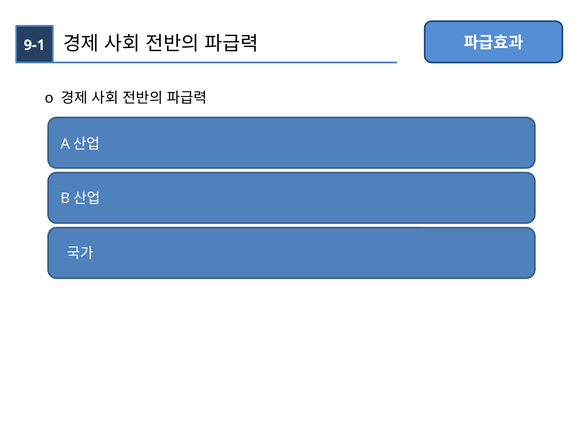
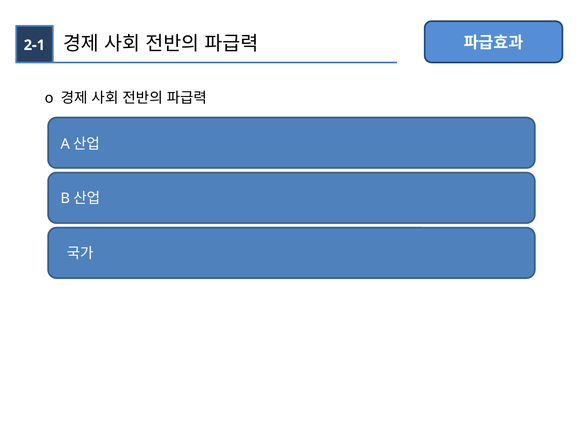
9-1: 9-1 -> 2-1
